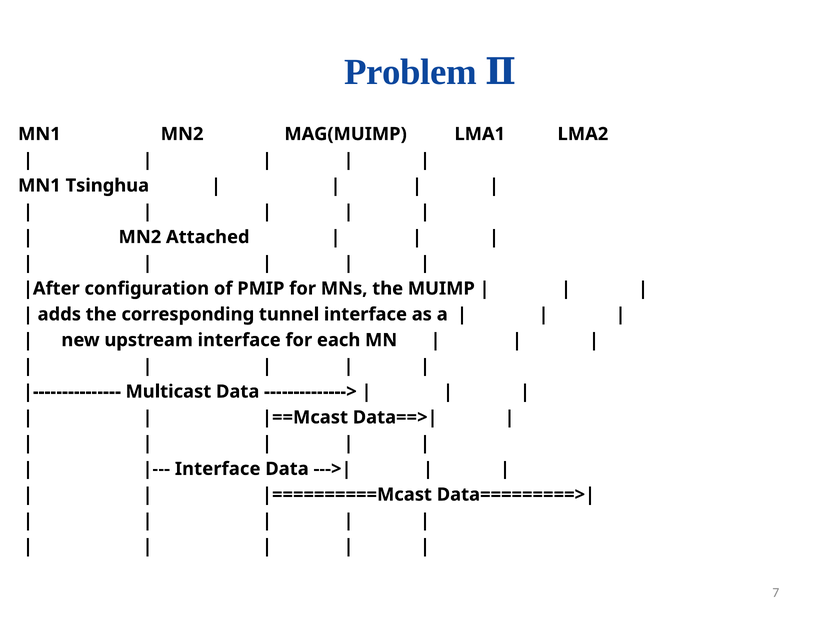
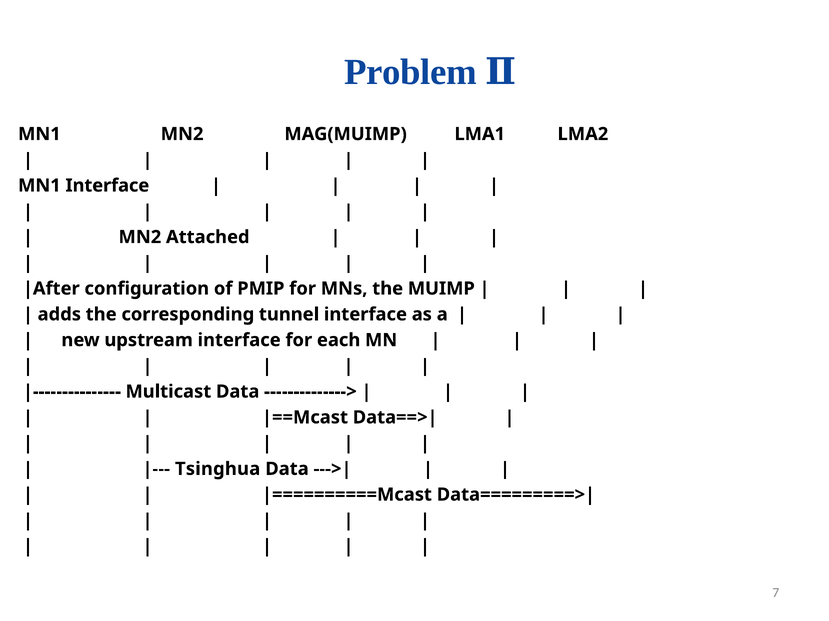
MN1 Tsinghua: Tsinghua -> Interface
Interface at (218, 469): Interface -> Tsinghua
